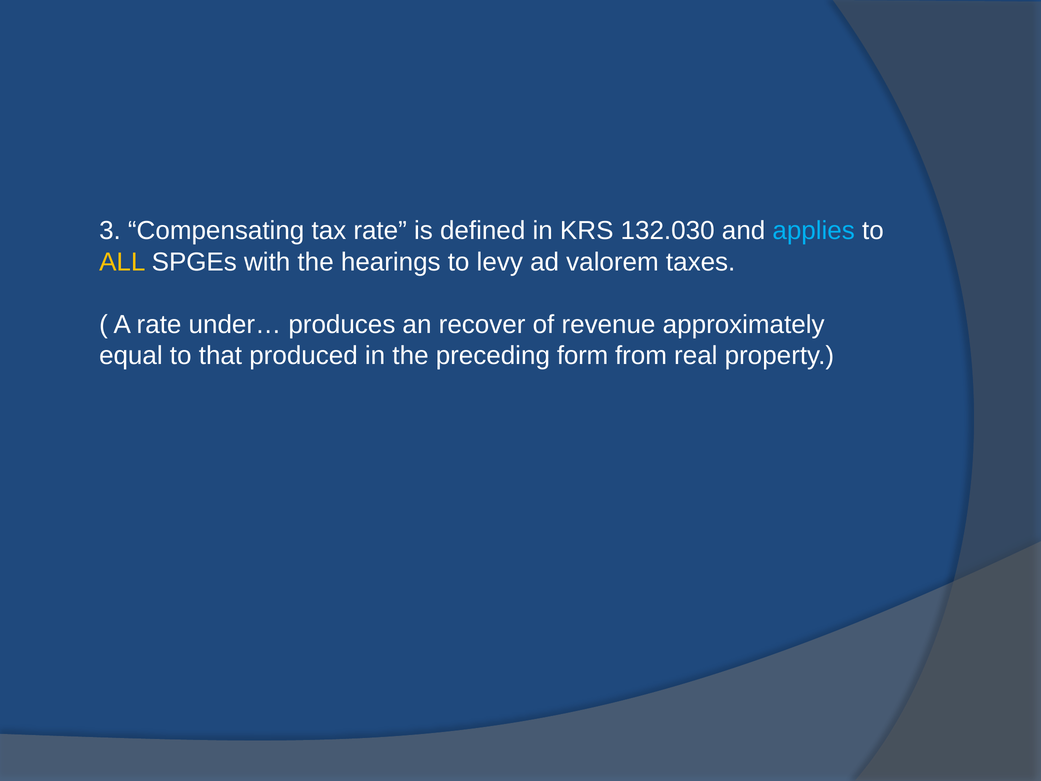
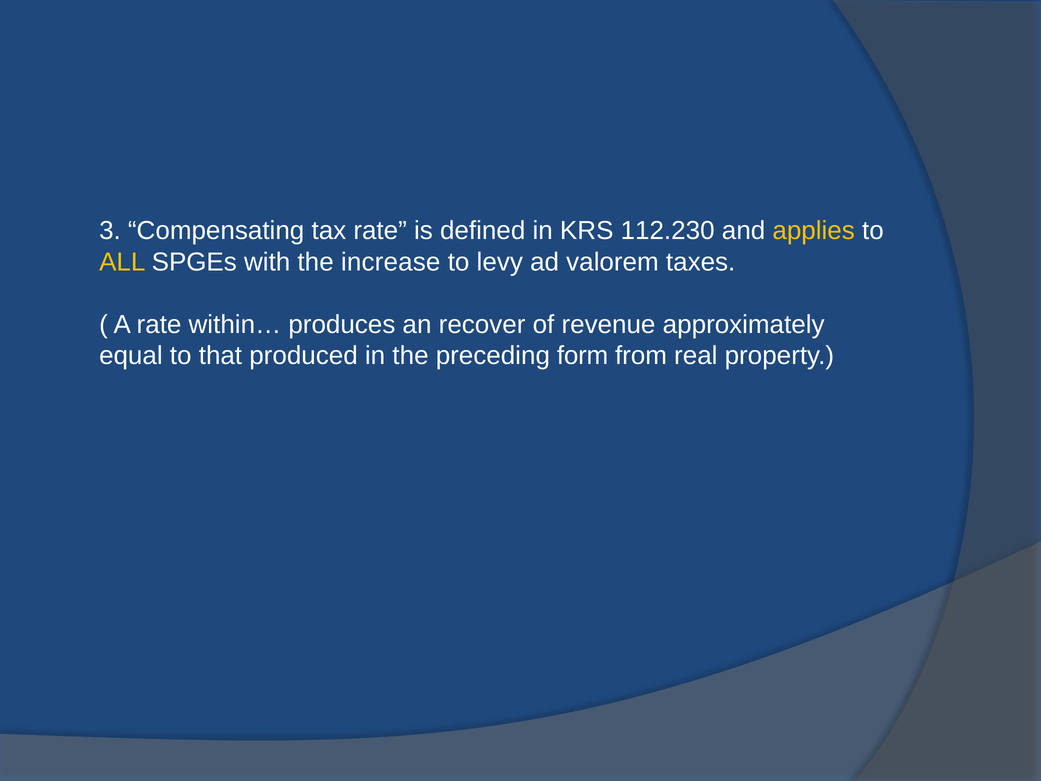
132.030: 132.030 -> 112.230
applies colour: light blue -> yellow
hearings: hearings -> increase
under…: under… -> within…
